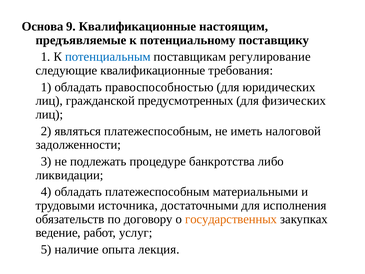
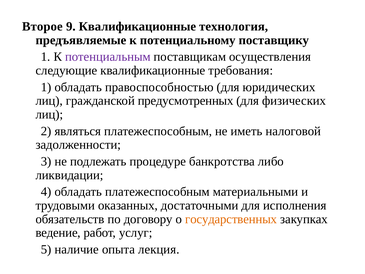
Основа: Основа -> Второе
настоящим: настоящим -> технология
потенциальным colour: blue -> purple
регулирование: регулирование -> осуществления
источника: источника -> оказанных
